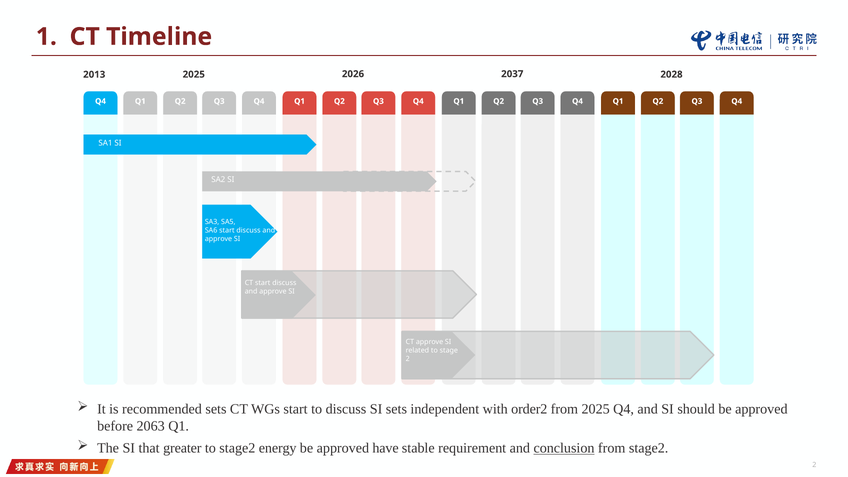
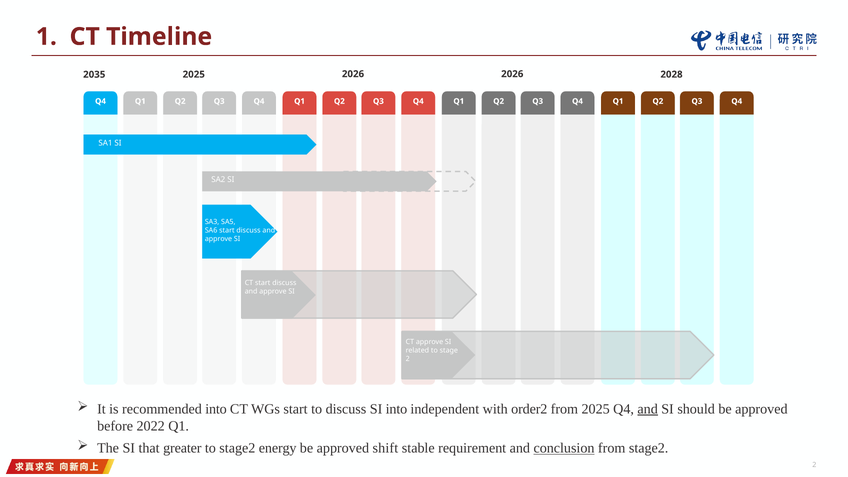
2026 2037: 2037 -> 2026
2013: 2013 -> 2035
recommended sets: sets -> into
SI sets: sets -> into
and at (648, 409) underline: none -> present
2063: 2063 -> 2022
have: have -> shift
